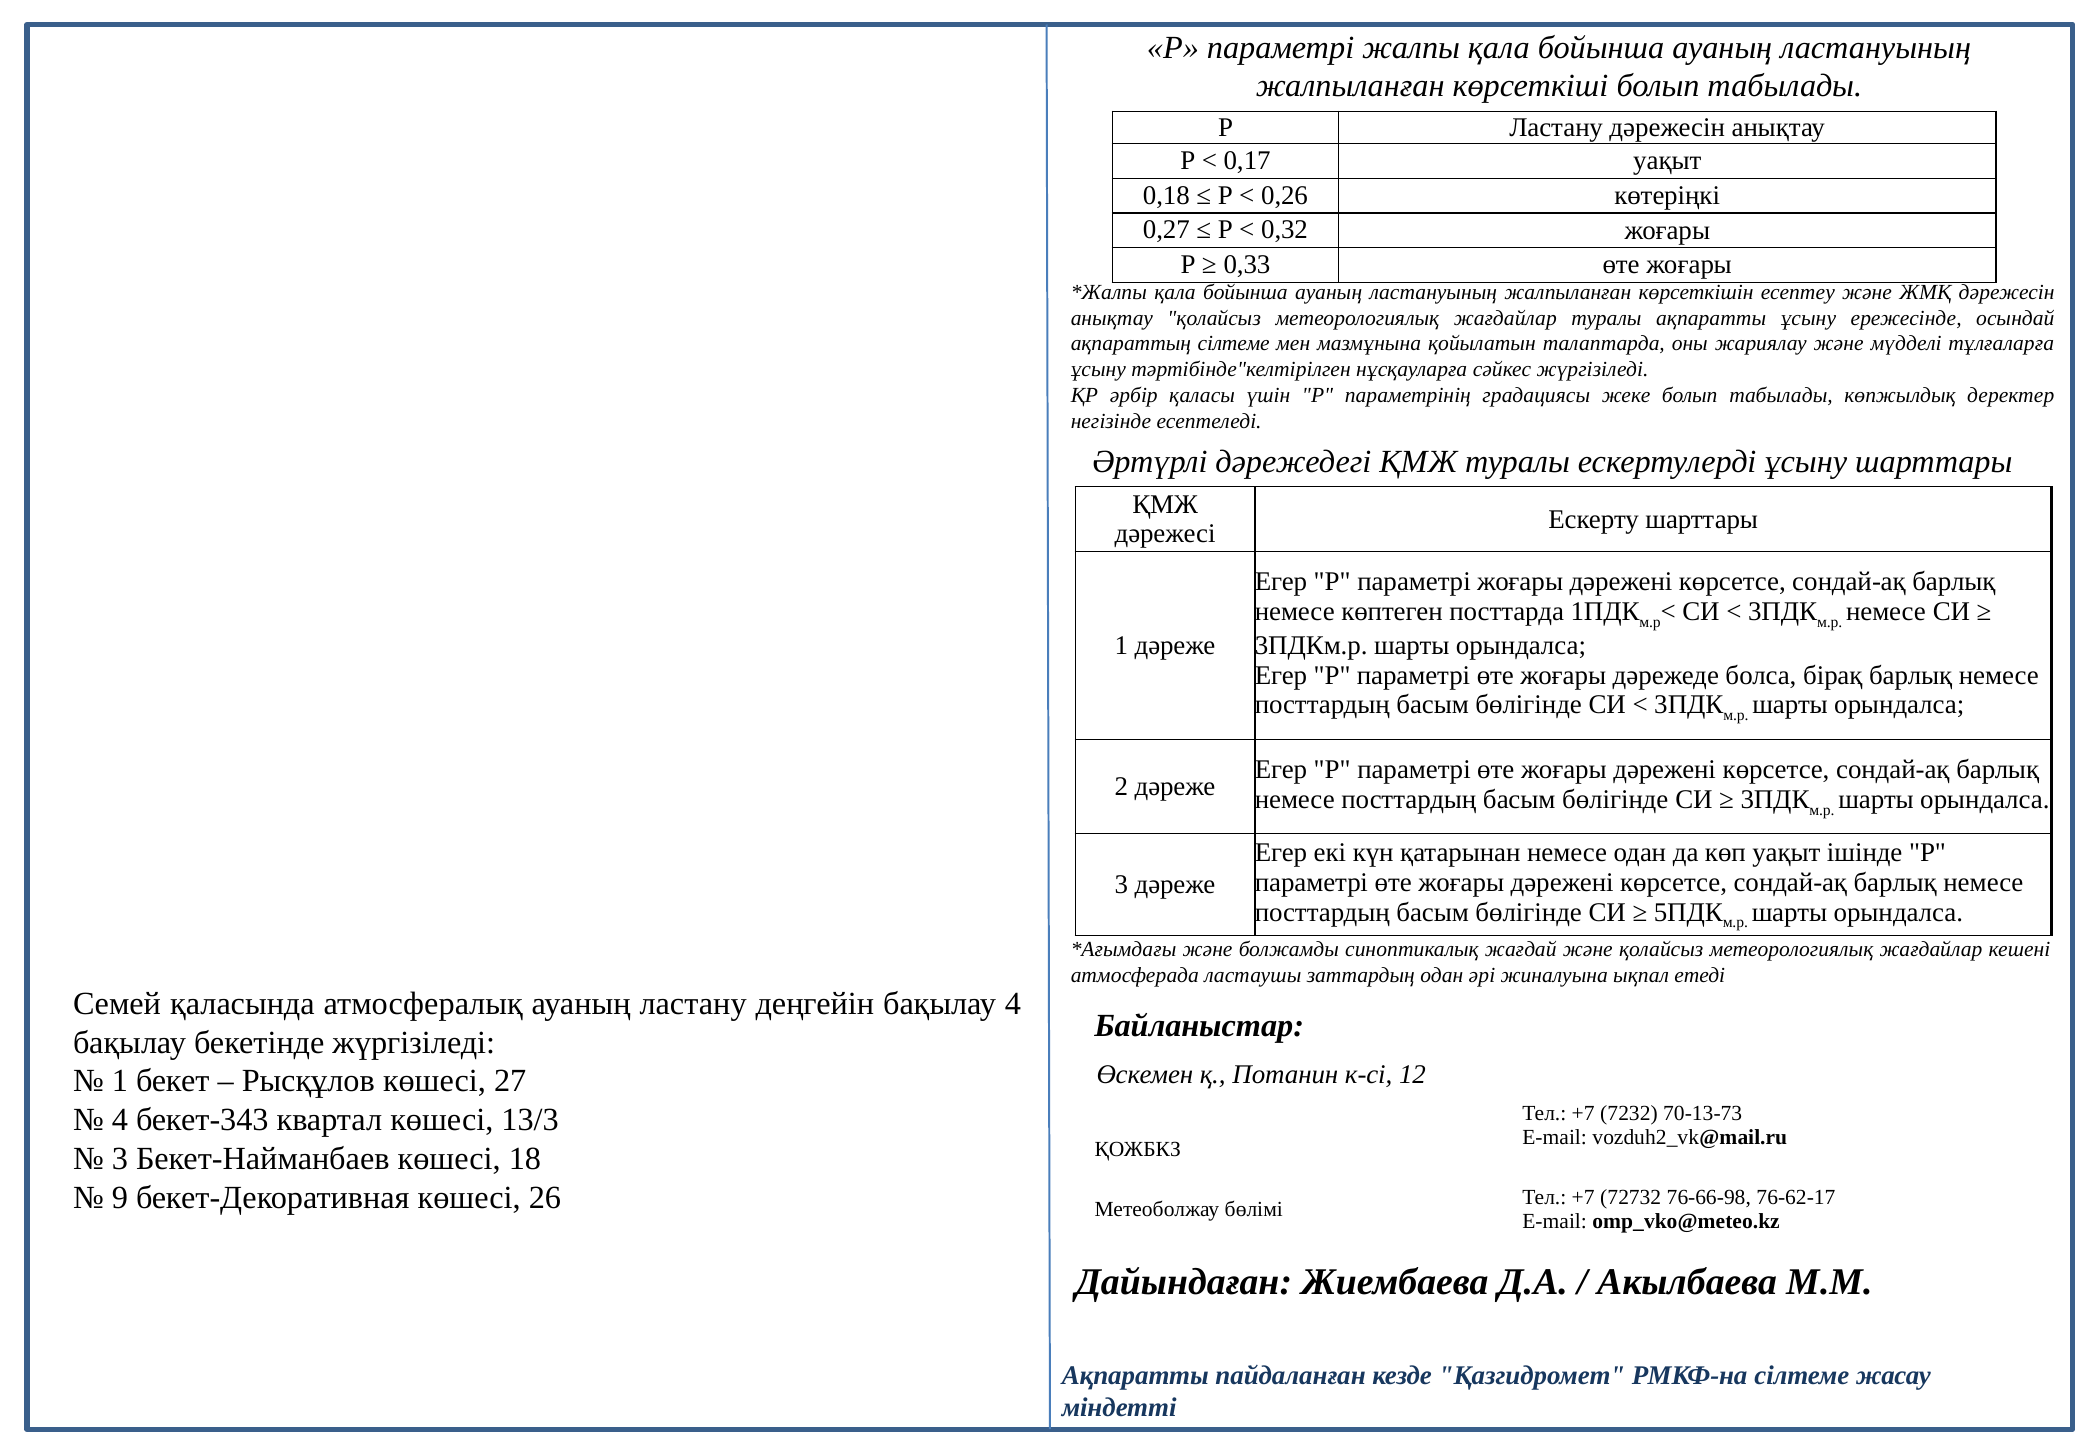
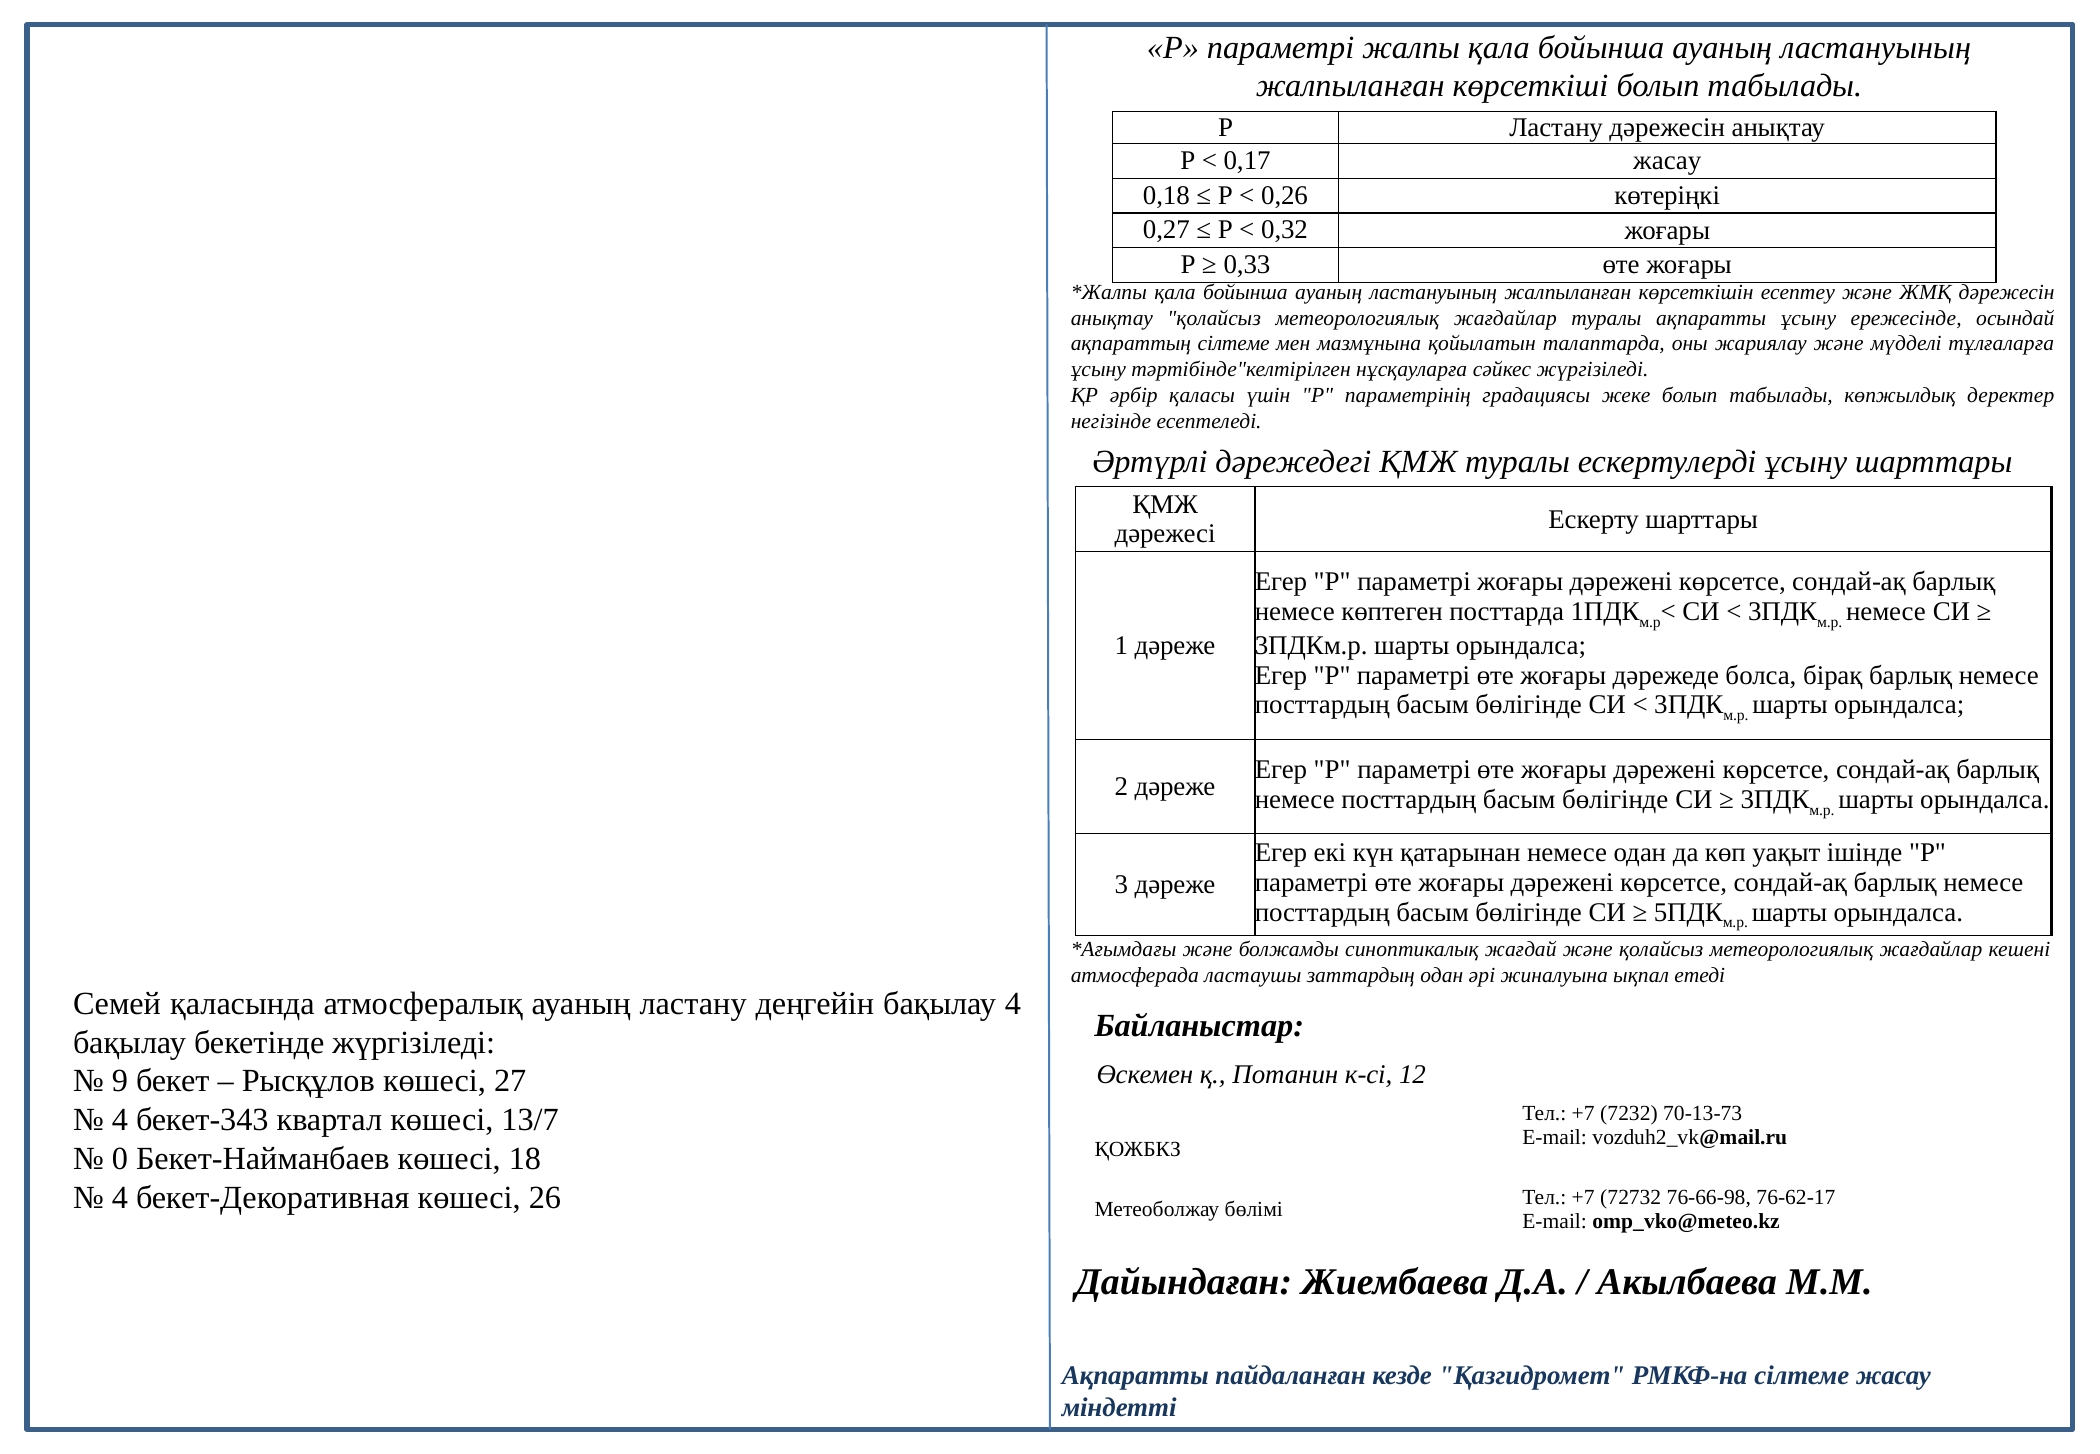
0,17 уақыт: уақыт -> жасау
1 at (120, 1081): 1 -> 9
13/3: 13/3 -> 13/7
3 at (120, 1159): 3 -> 0
9 at (120, 1197): 9 -> 4
